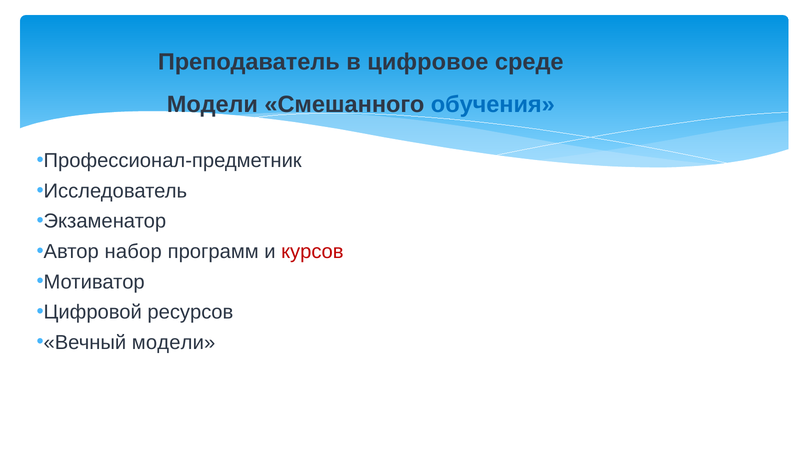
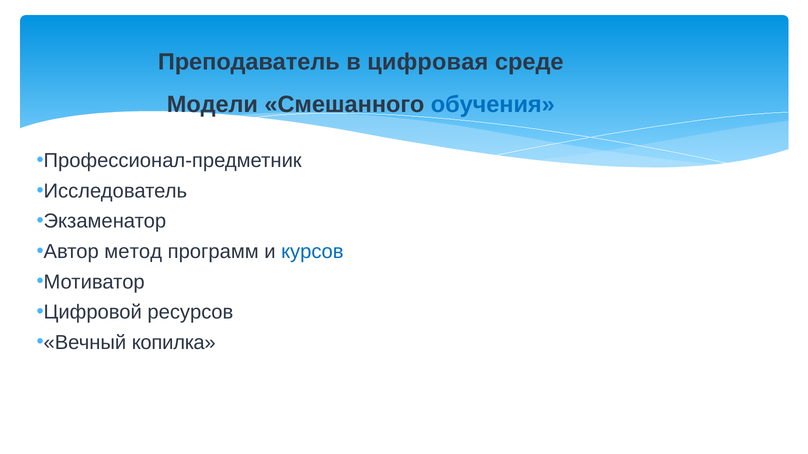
цифровое: цифровое -> цифровая
набор: набор -> метод
курсов colour: red -> blue
модели at (174, 343): модели -> копилка
